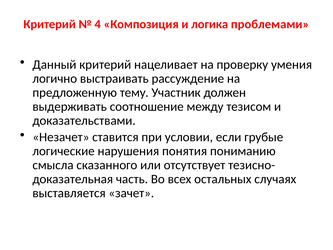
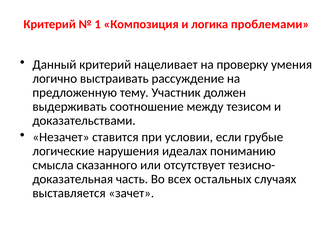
4: 4 -> 1
понятия: понятия -> идеалах
